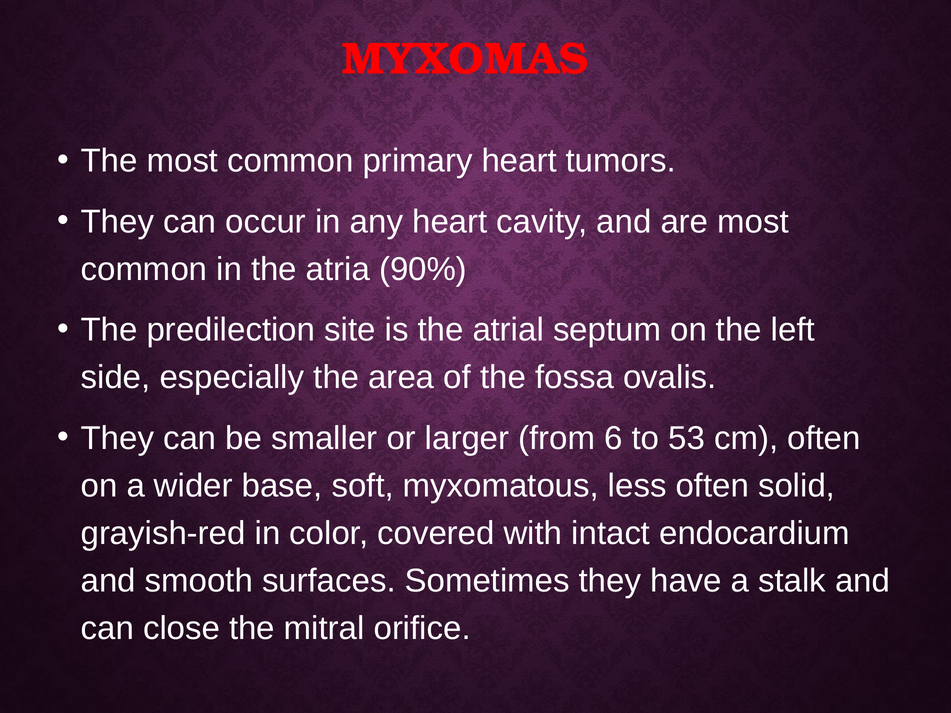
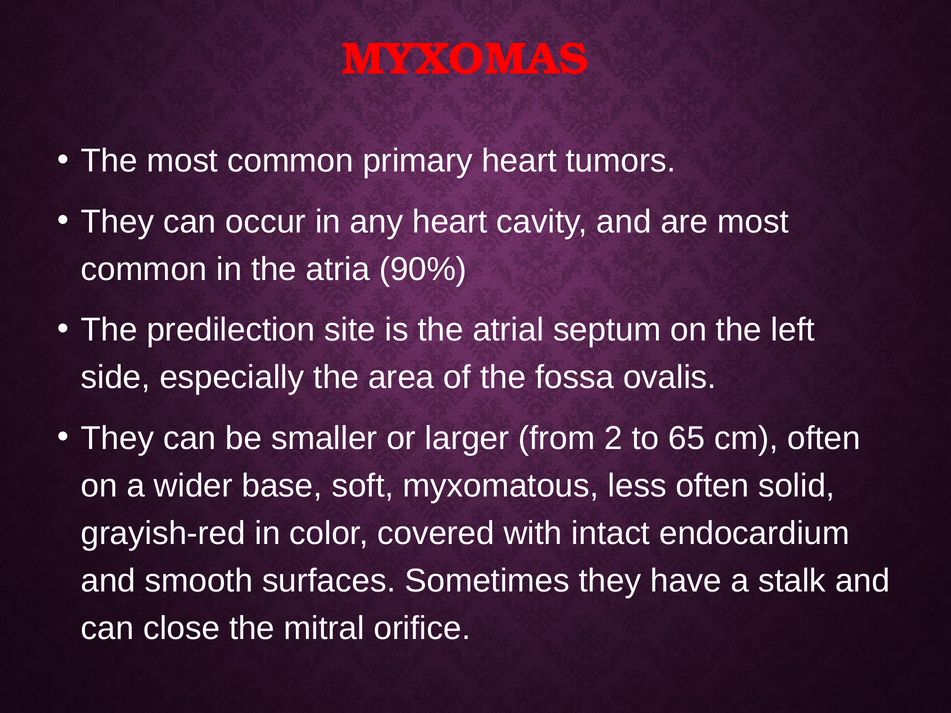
6: 6 -> 2
53: 53 -> 65
